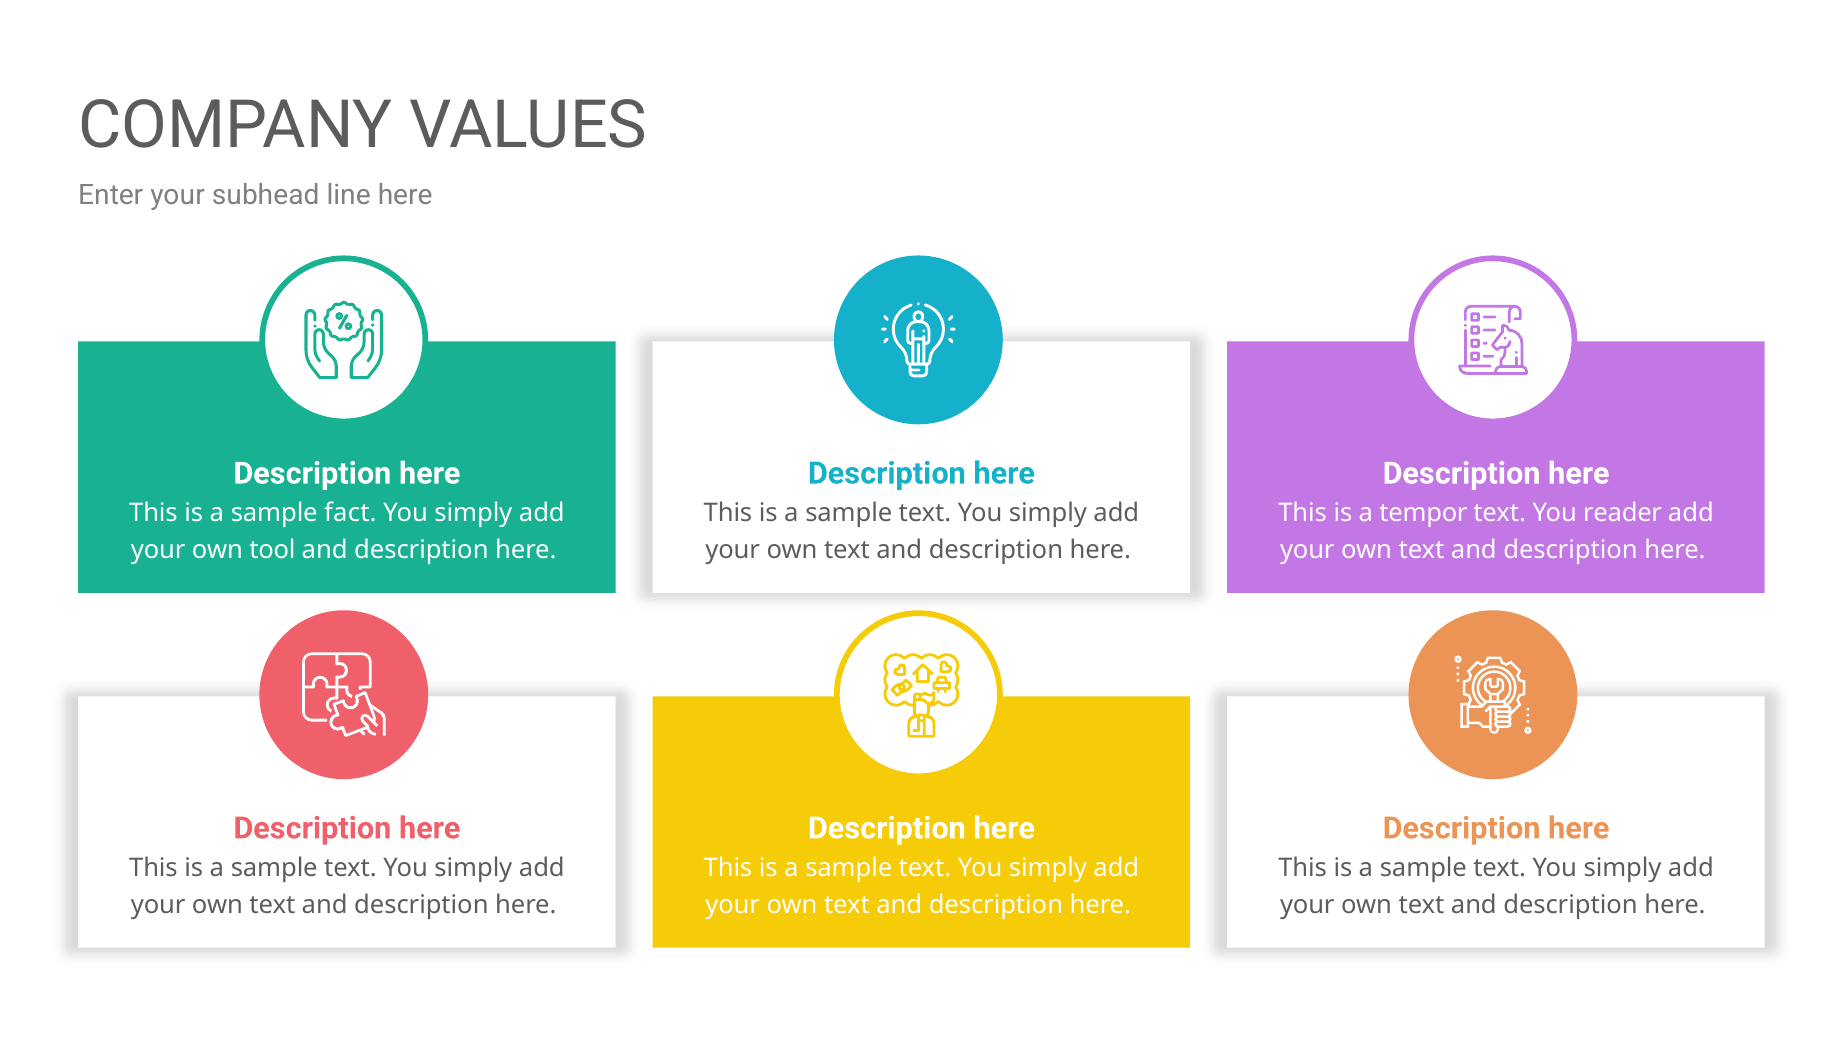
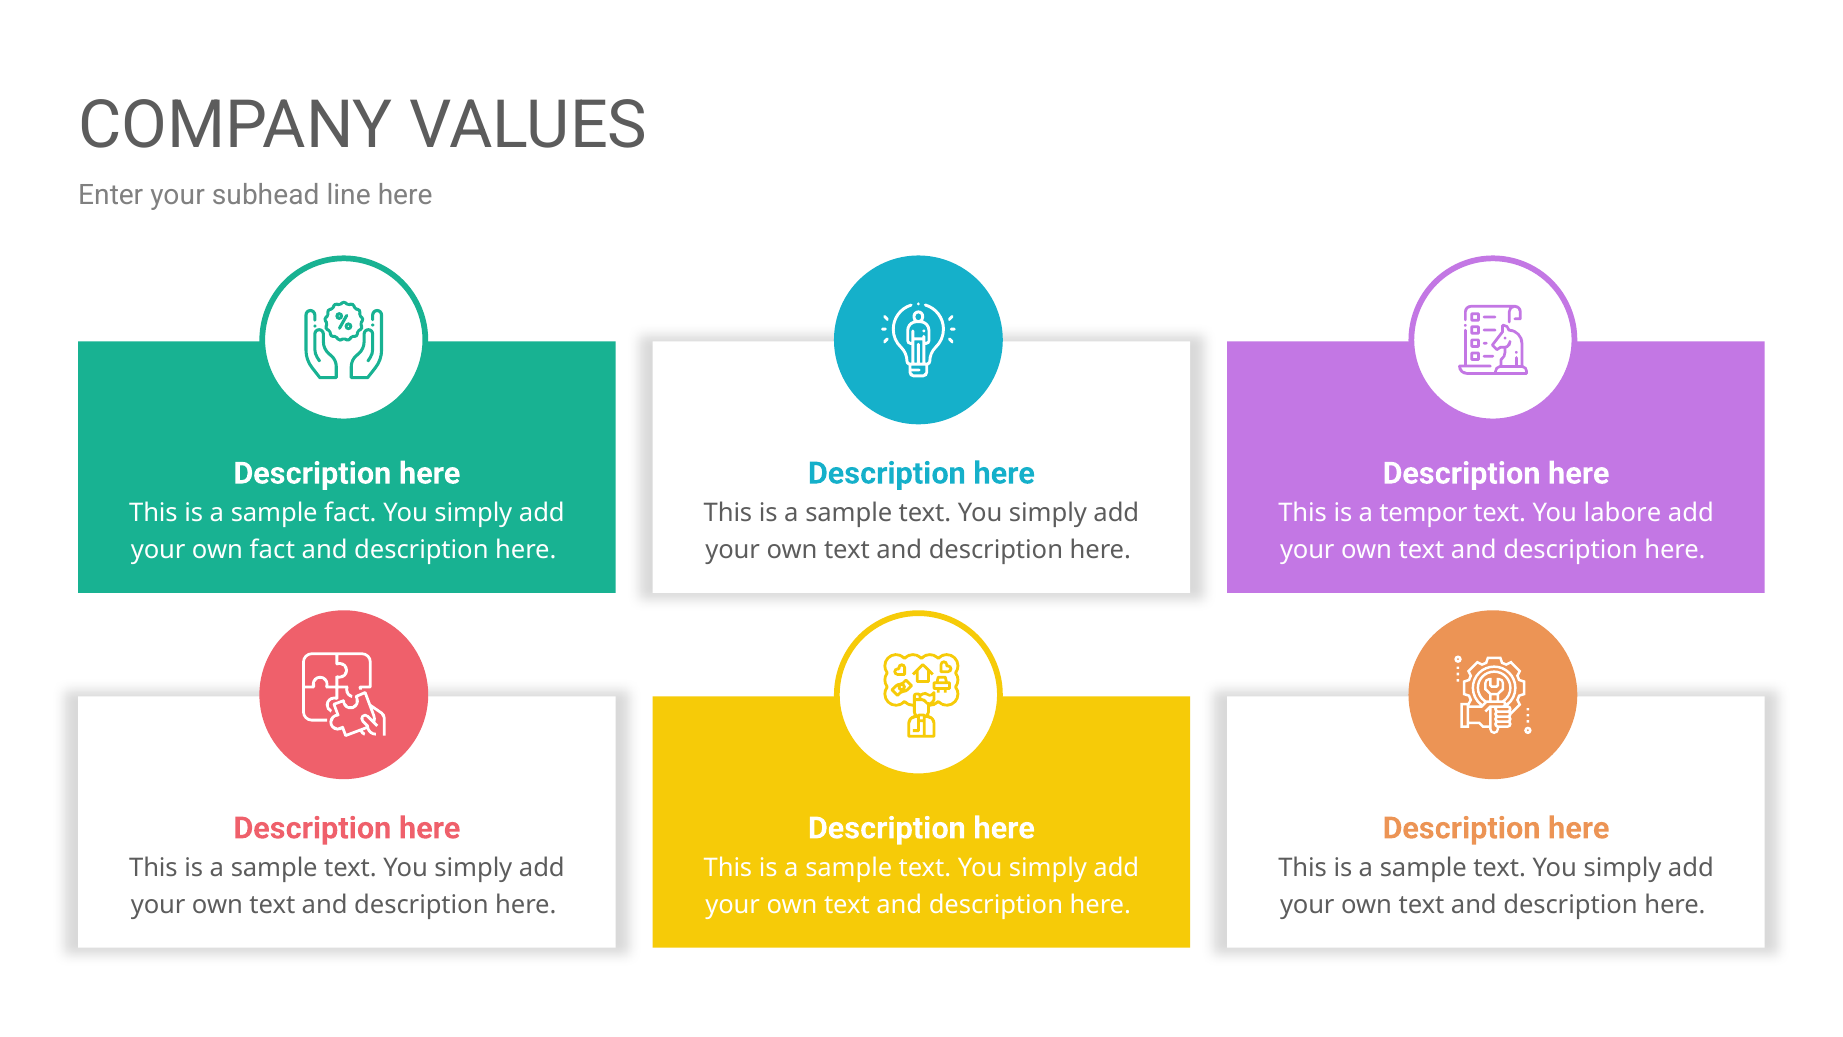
reader: reader -> labore
own tool: tool -> fact
